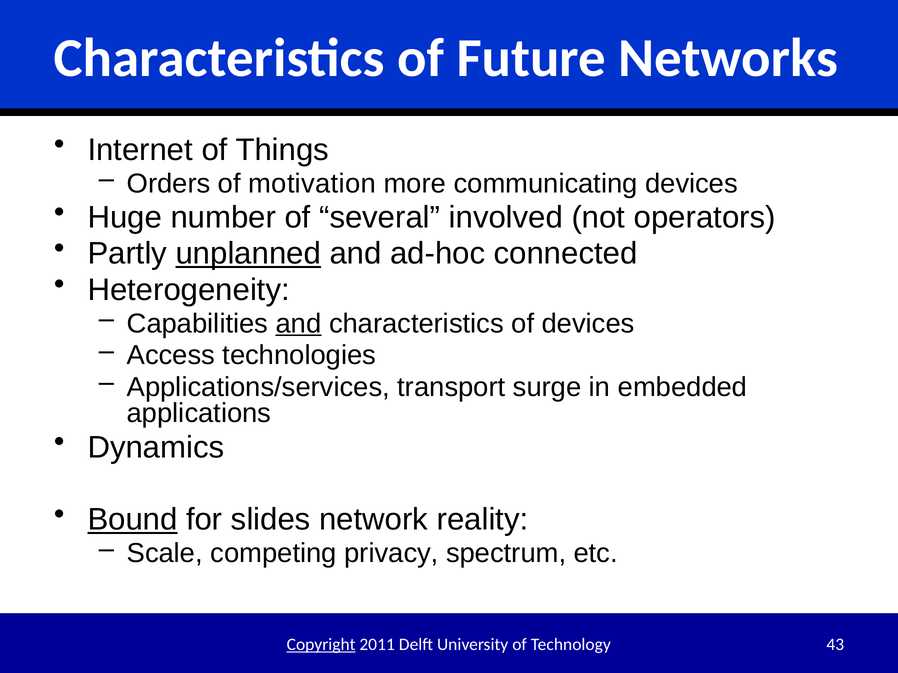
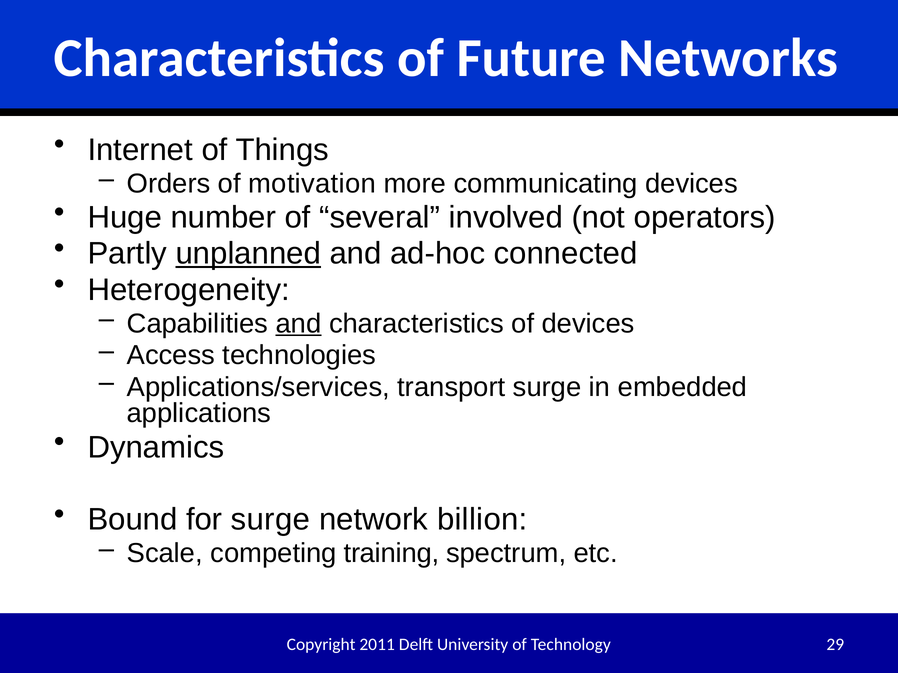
Bound underline: present -> none
for slides: slides -> surge
reality: reality -> billion
privacy: privacy -> training
Copyright underline: present -> none
43: 43 -> 29
